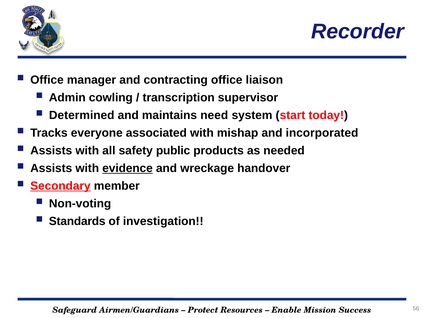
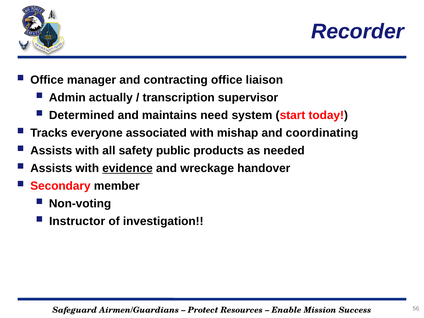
cowling: cowling -> actually
incorporated: incorporated -> coordinating
Secondary underline: present -> none
Standards: Standards -> Instructor
